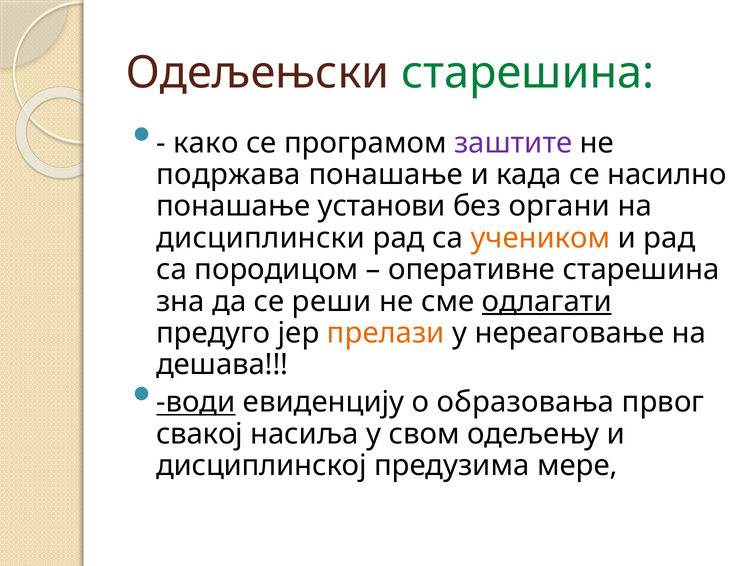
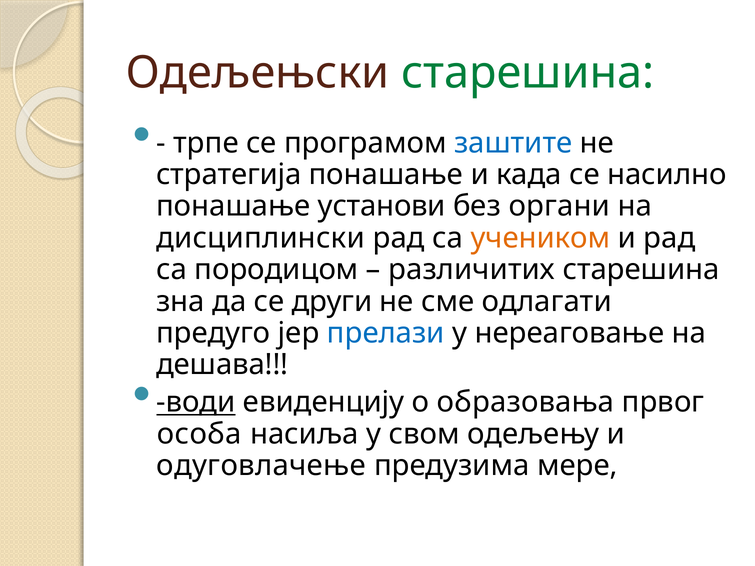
како: како -> трпе
заштите colour: purple -> blue
подржава: подржава -> стратегија
оперативне: оперативне -> различитих
реши: реши -> други
одлагати underline: present -> none
прелази colour: orange -> blue
свакој: свакој -> oсоба
дисциплинској: дисциплинској -> одуговлачење
